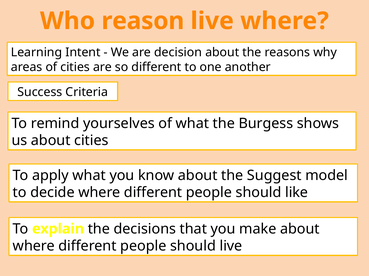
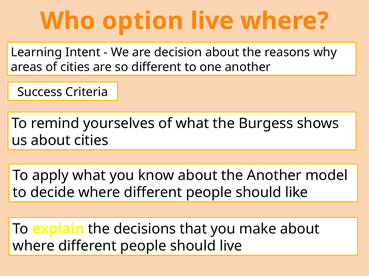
reason: reason -> option
the Suggest: Suggest -> Another
